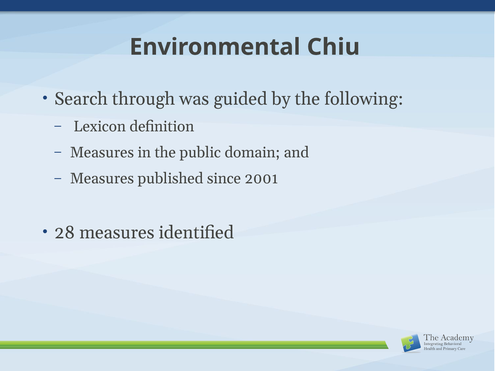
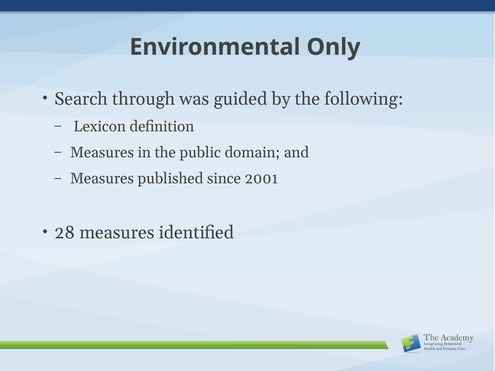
Chiu: Chiu -> Only
